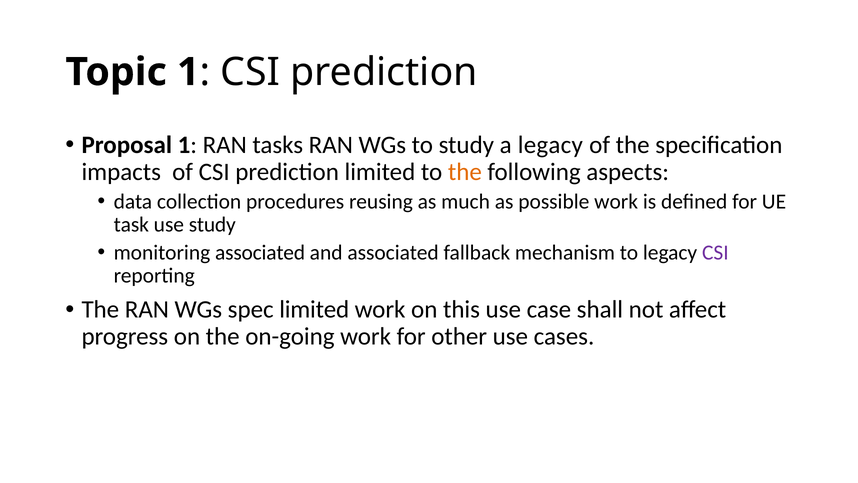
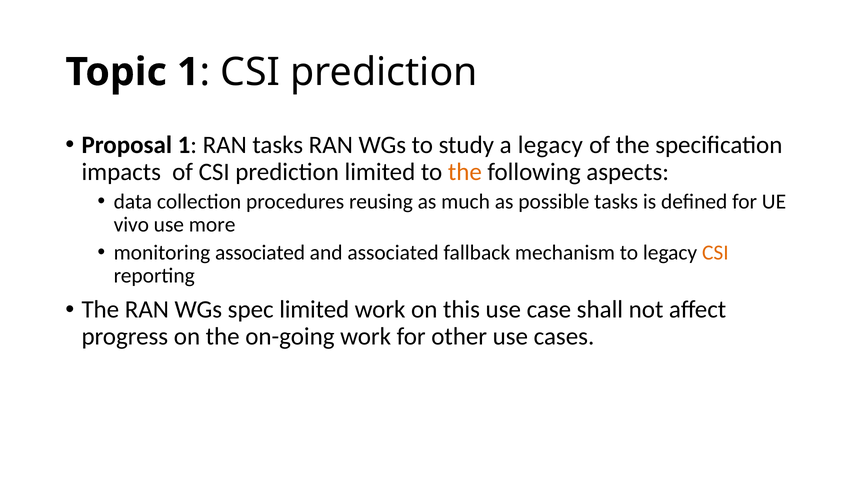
possible work: work -> tasks
task: task -> vivo
use study: study -> more
CSI at (715, 252) colour: purple -> orange
